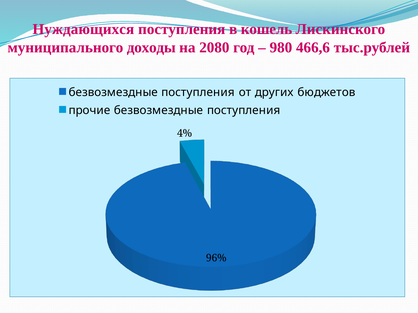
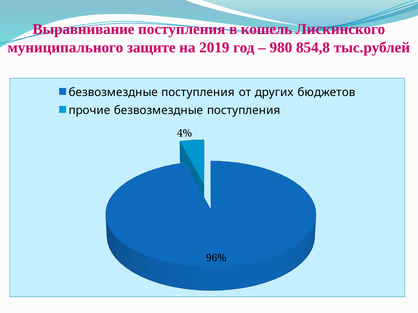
Нуждающихся: Нуждающихся -> Выравнивание
доходы: доходы -> защите
2080: 2080 -> 2019
466,6: 466,6 -> 854,8
